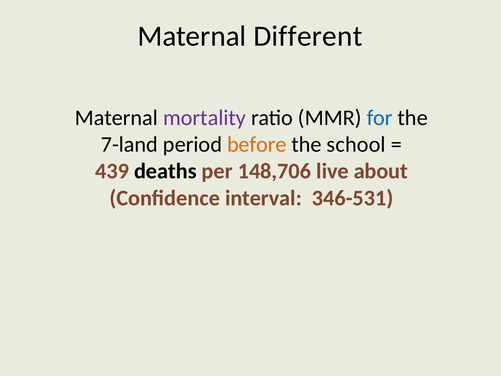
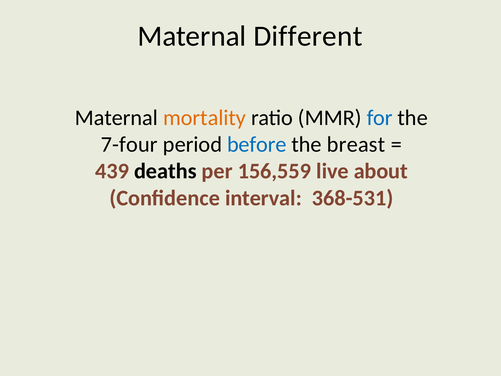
mortality colour: purple -> orange
7-land: 7-land -> 7-four
before colour: orange -> blue
school: school -> breast
148,706: 148,706 -> 156,559
346-531: 346-531 -> 368-531
